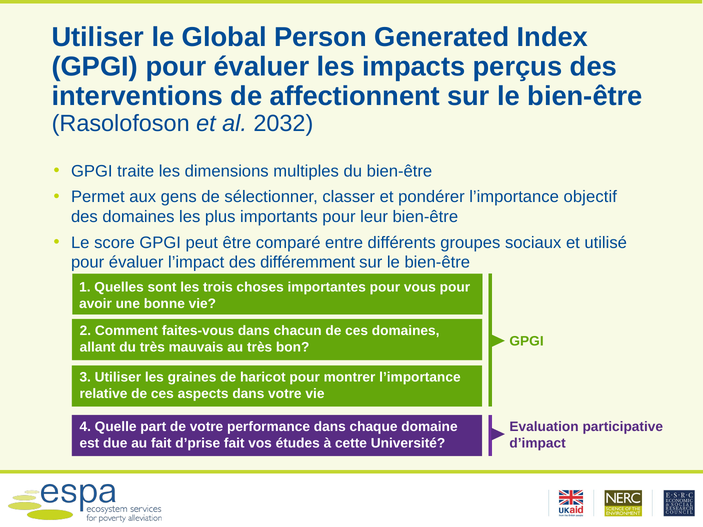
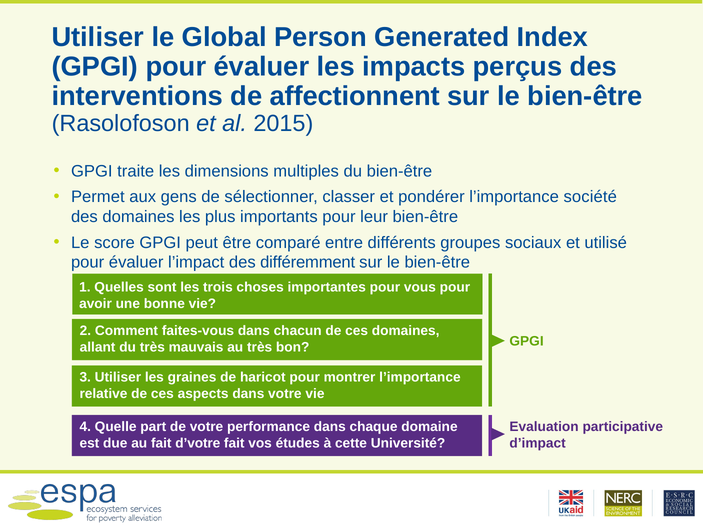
2032: 2032 -> 2015
objectif: objectif -> société
d’prise: d’prise -> d’votre
